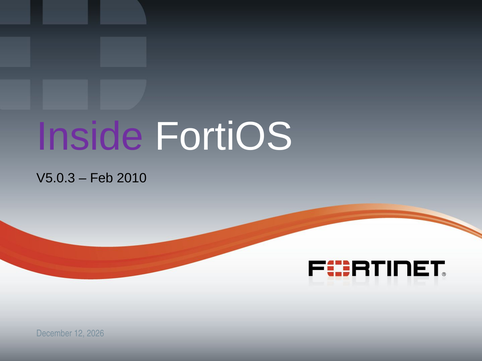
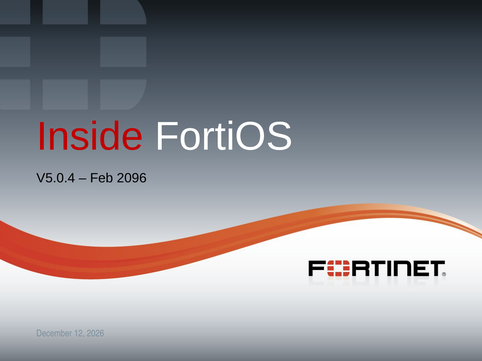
Inside colour: purple -> red
V5.0.3: V5.0.3 -> V5.0.4
2010: 2010 -> 2096
